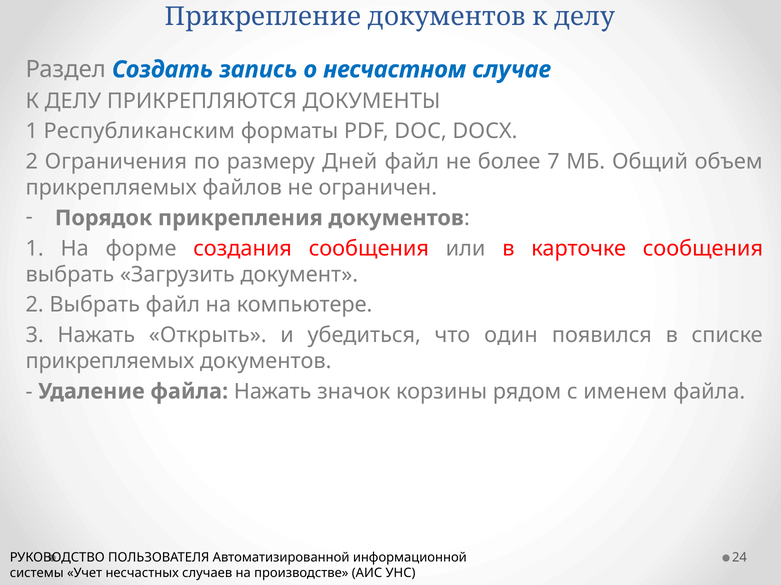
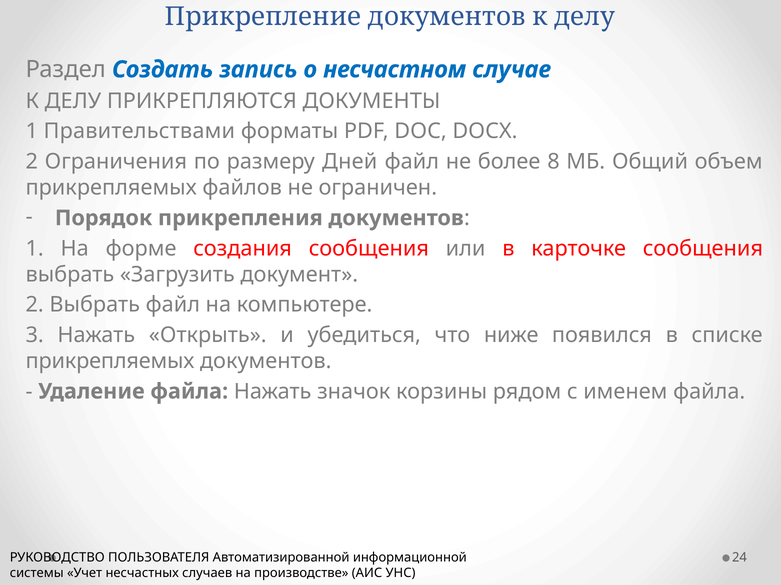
Республиканским: Республиканским -> Правительствами
7: 7 -> 8
один: один -> ниже
